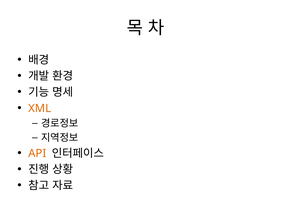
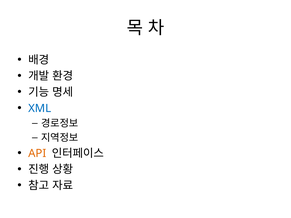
XML colour: orange -> blue
